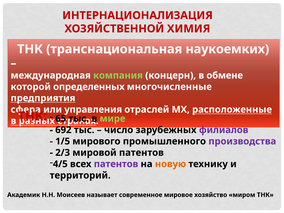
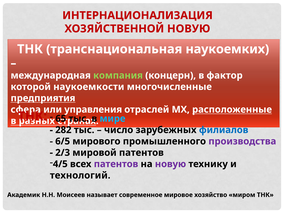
ХОЗЯЙСТВЕННОЙ ХИМИЯ: ХИМИЯ -> НОВУЮ
обмене: обмене -> фактор
определенных: определенных -> наукоемкости
мире colour: light green -> light blue
692: 692 -> 282
филиалов colour: purple -> blue
1/5: 1/5 -> 6/5
новую at (170, 164) colour: orange -> purple
территорий: территорий -> технологий
